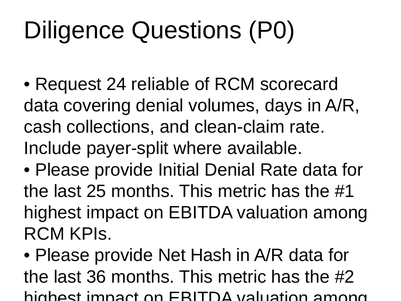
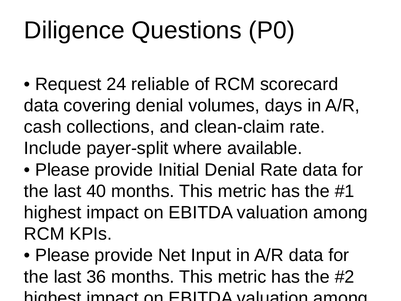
25: 25 -> 40
Hash: Hash -> Input
